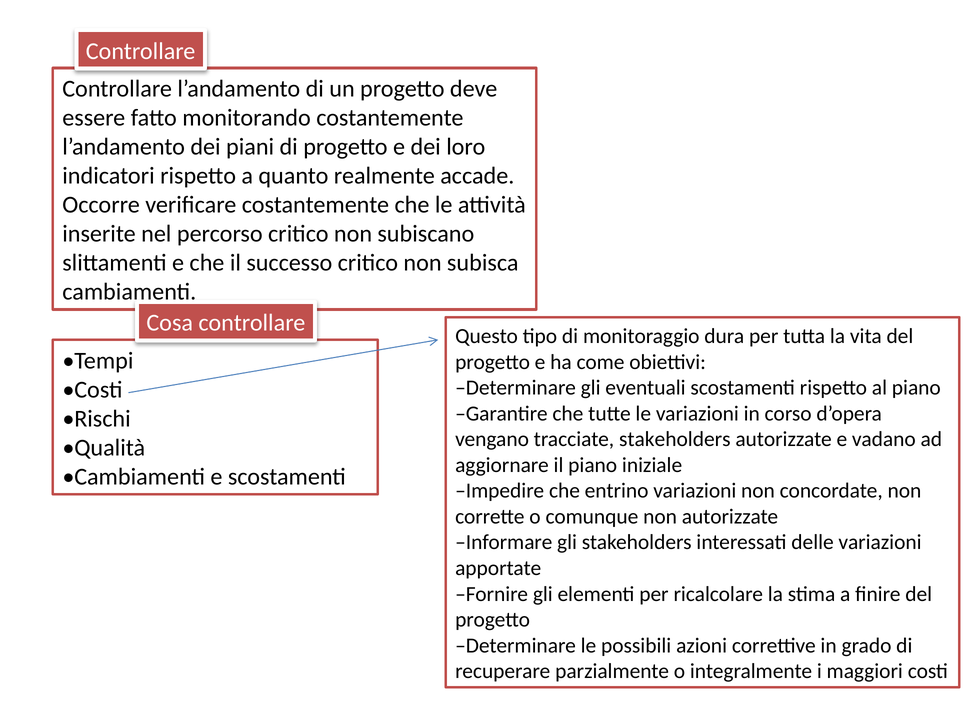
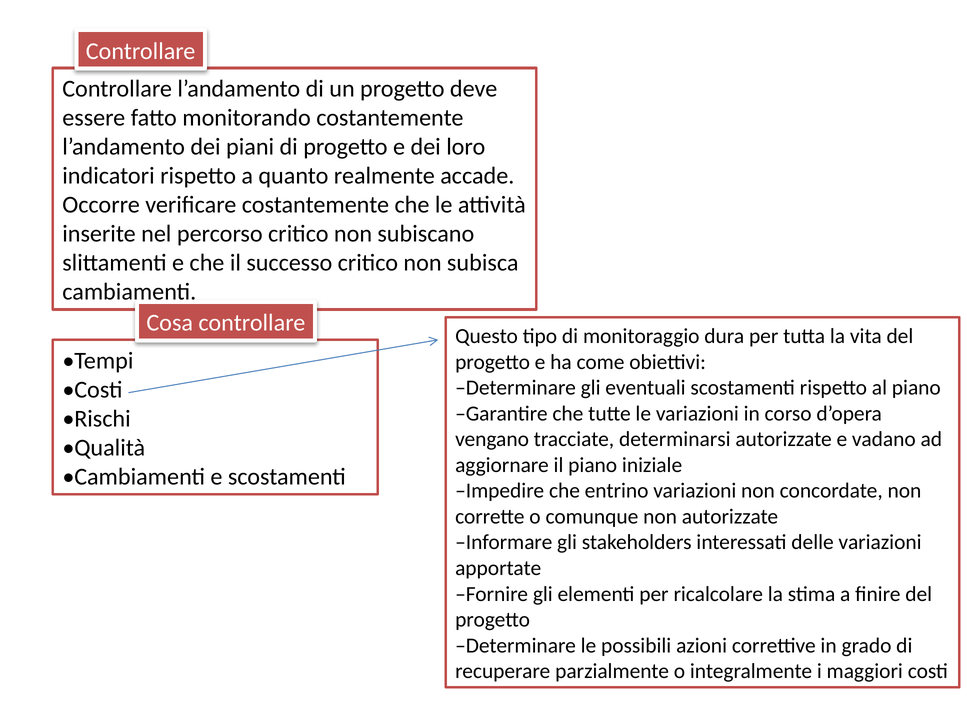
tracciate stakeholders: stakeholders -> determinarsi
